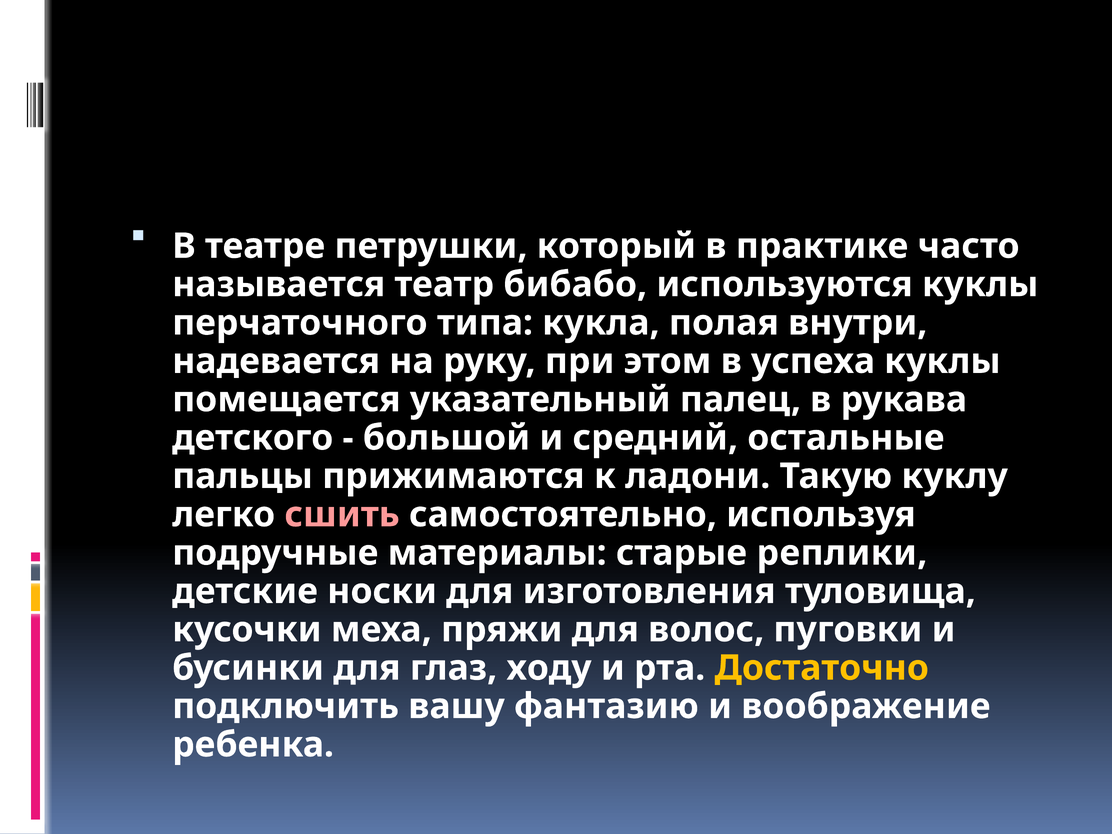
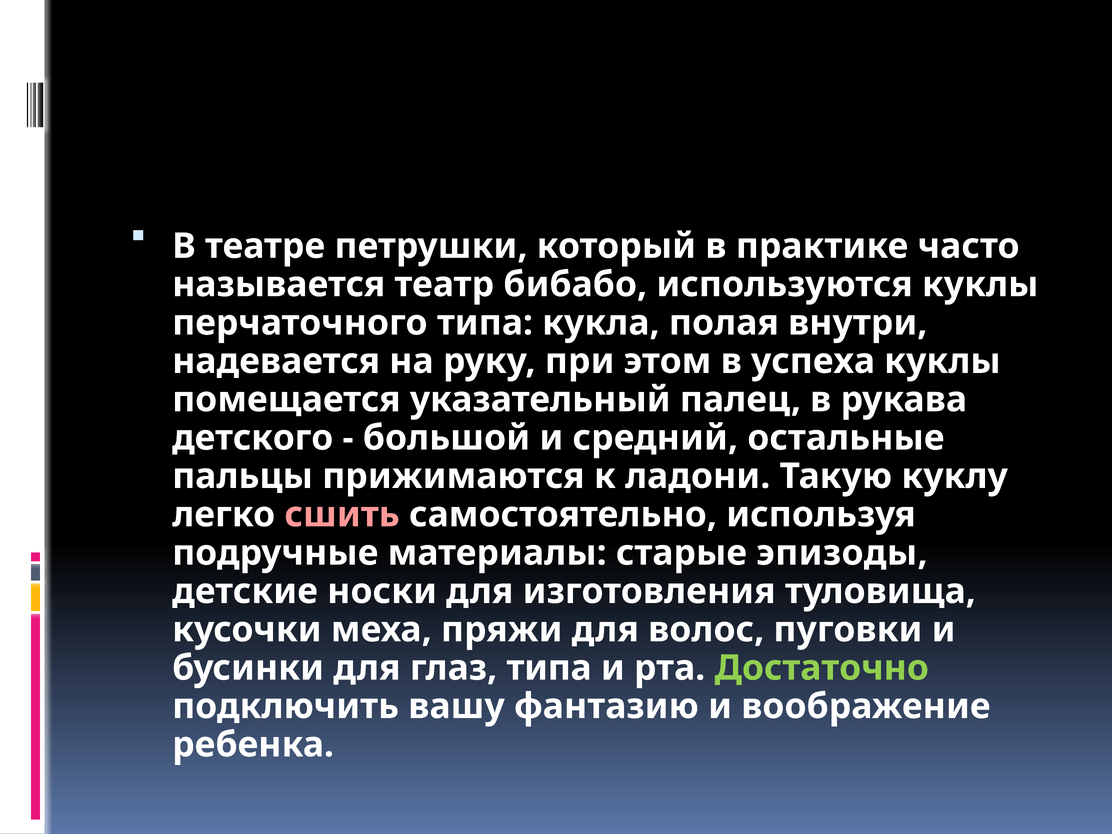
реплики: реплики -> эпизоды
глаз ходу: ходу -> типа
Достаточно colour: yellow -> light green
